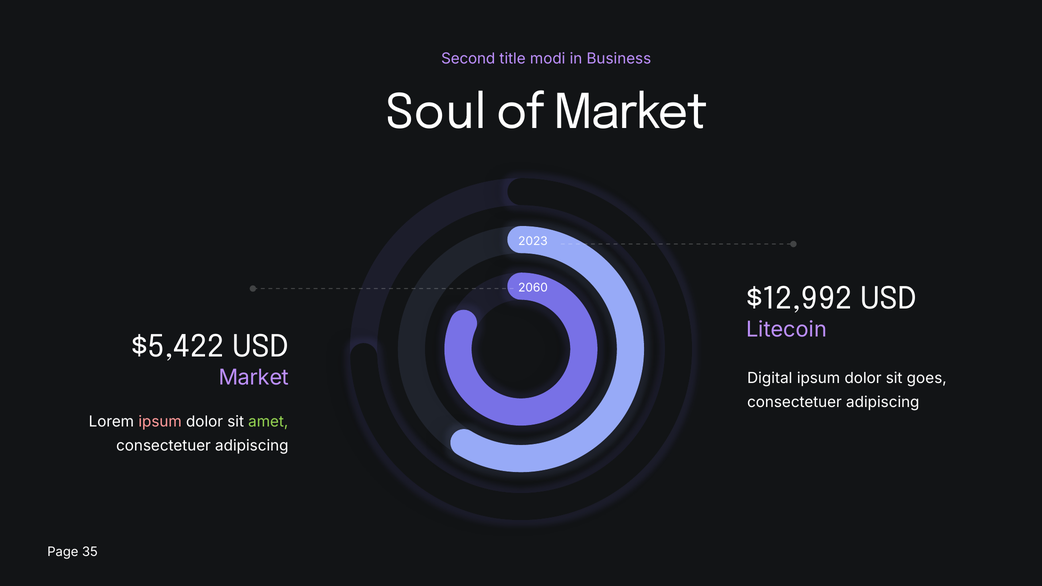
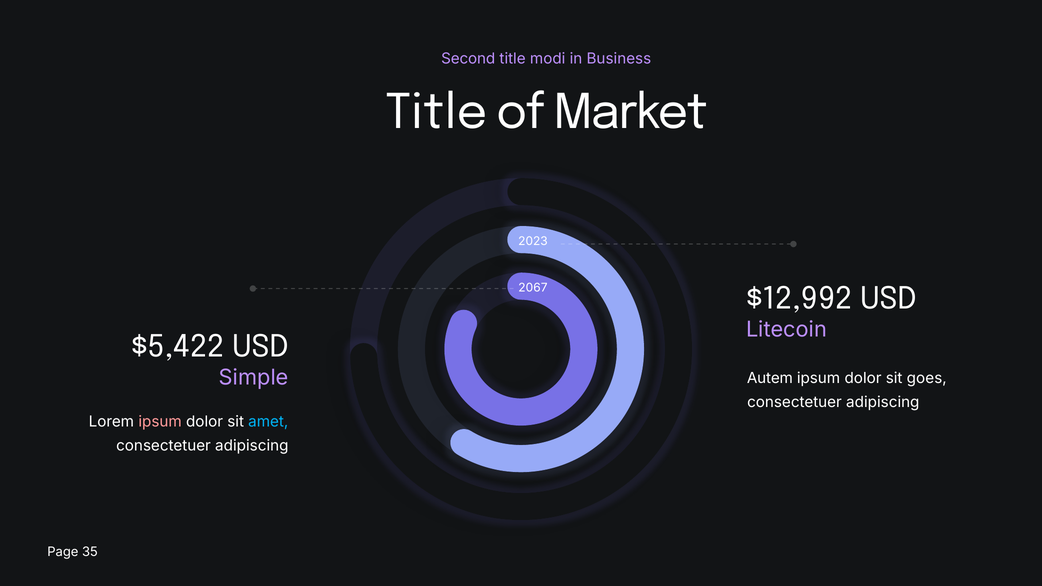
Soul at (436, 112): Soul -> Title
2060: 2060 -> 2067
Market at (254, 378): Market -> Simple
Digital: Digital -> Autem
amet colour: light green -> light blue
